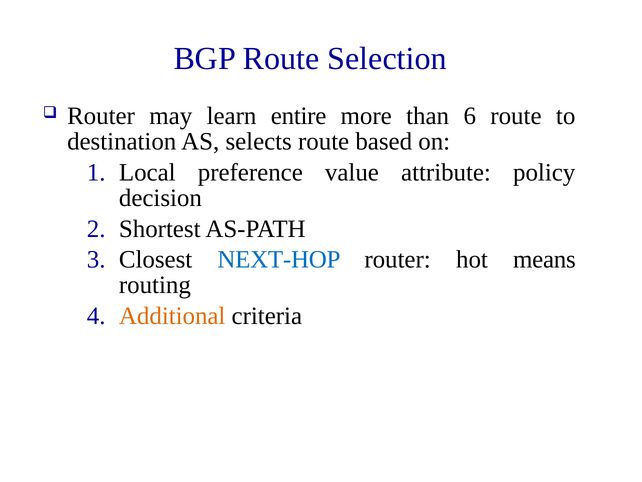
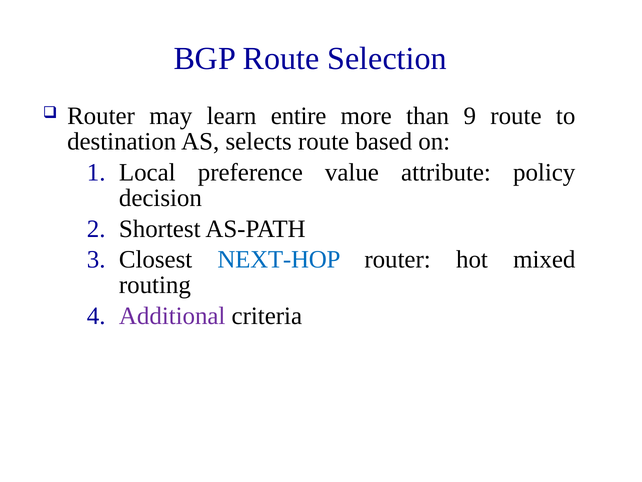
6: 6 -> 9
means: means -> mixed
Additional colour: orange -> purple
